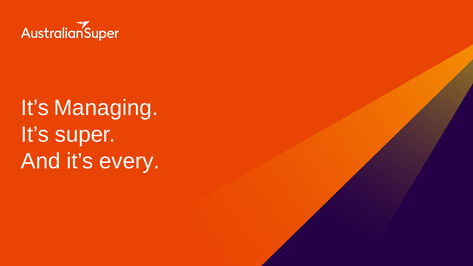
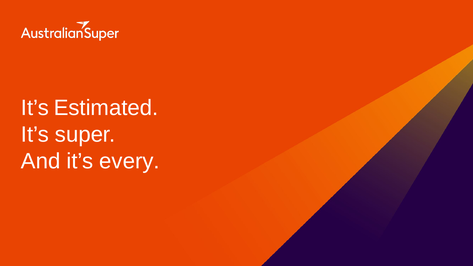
Managing: Managing -> Estimated
